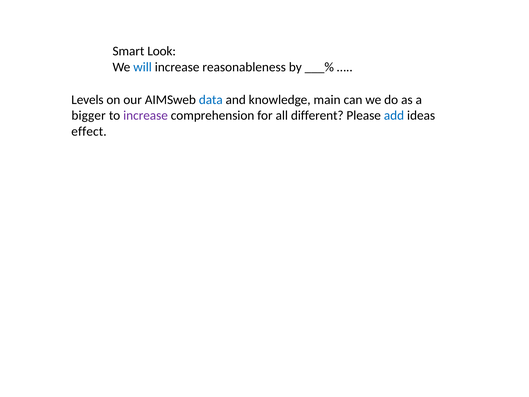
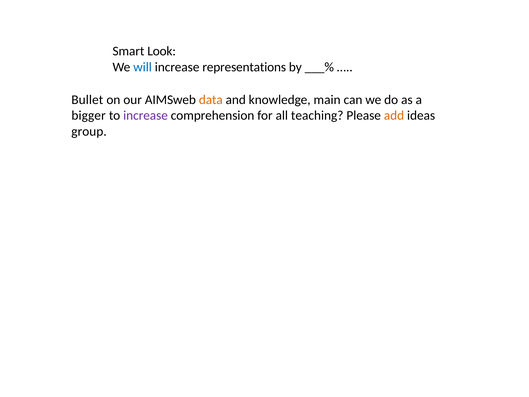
reasonableness: reasonableness -> representations
Levels: Levels -> Bullet
data colour: blue -> orange
different: different -> teaching
add colour: blue -> orange
effect: effect -> group
